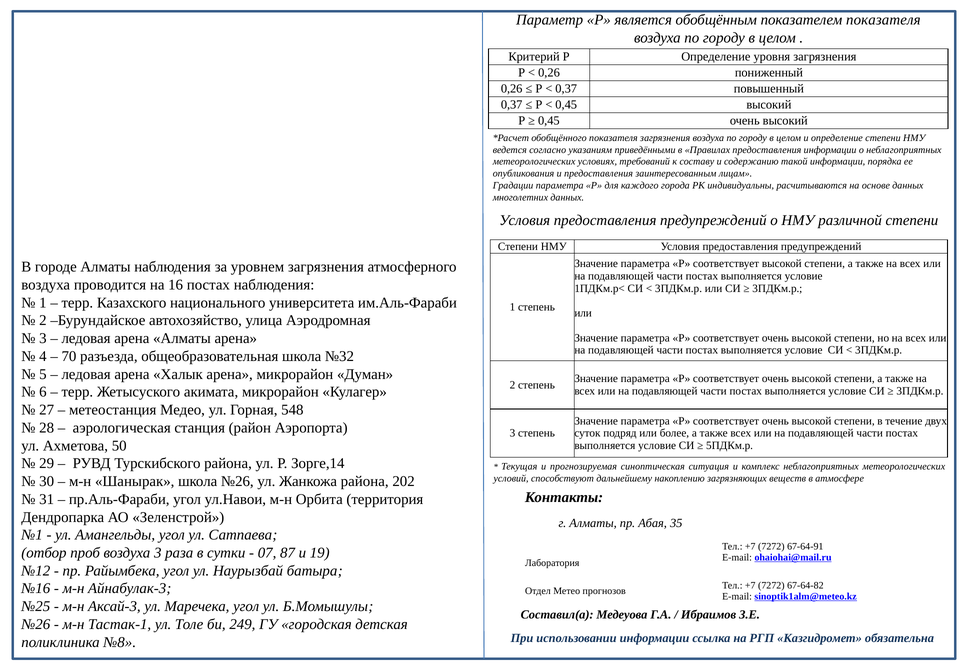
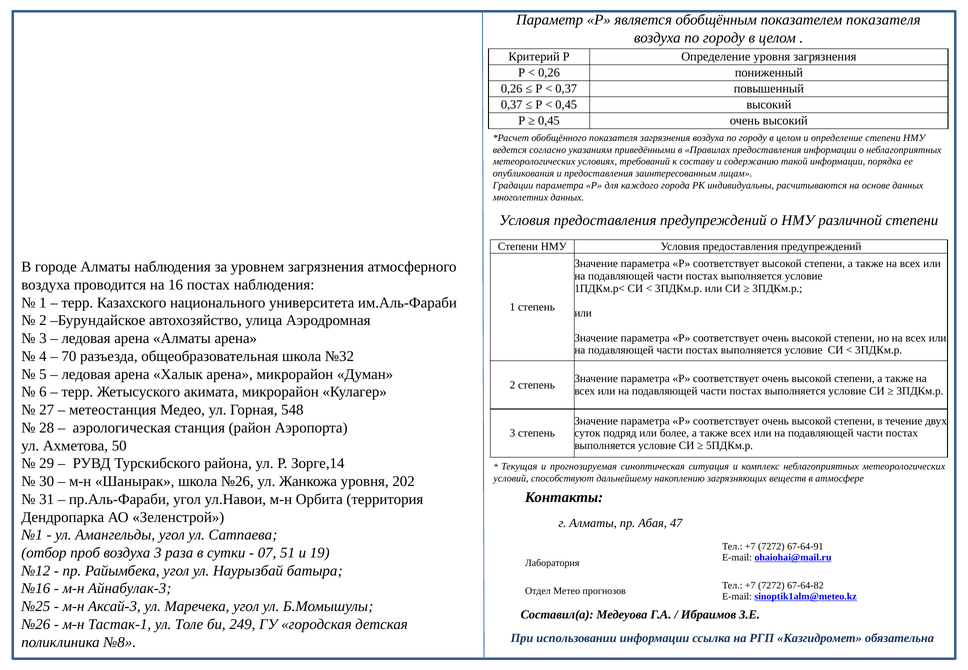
Жанкожа района: района -> уровня
35: 35 -> 47
87: 87 -> 51
